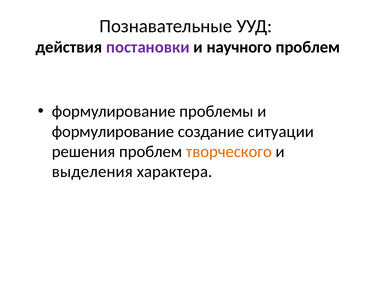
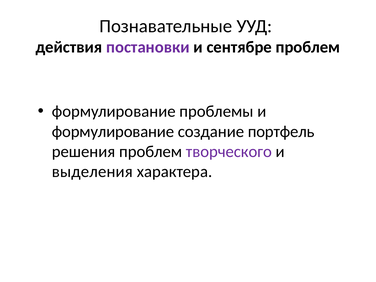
научного: научного -> сентябре
ситуации: ситуации -> портфель
творческого colour: orange -> purple
